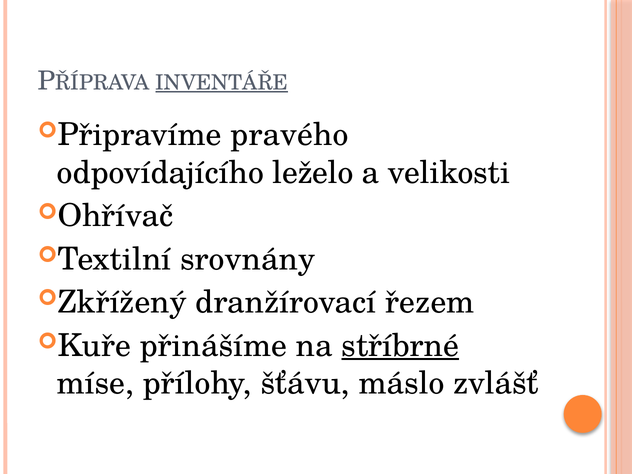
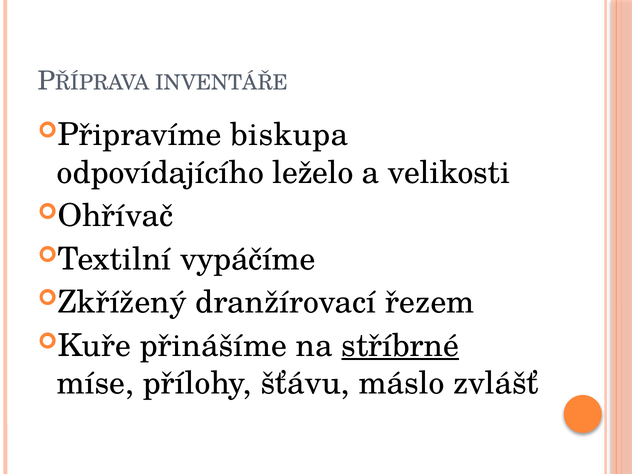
INVENTÁŘE underline: present -> none
pravého: pravého -> biskupa
srovnány: srovnány -> vypáčíme
